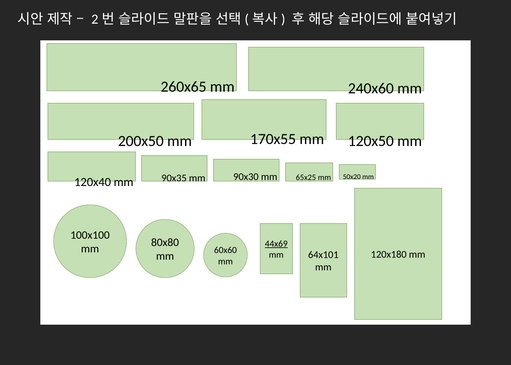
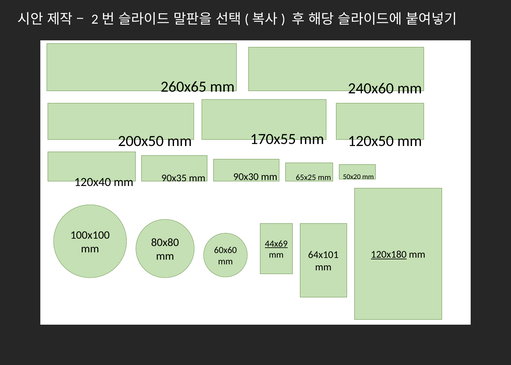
120x180 underline: none -> present
